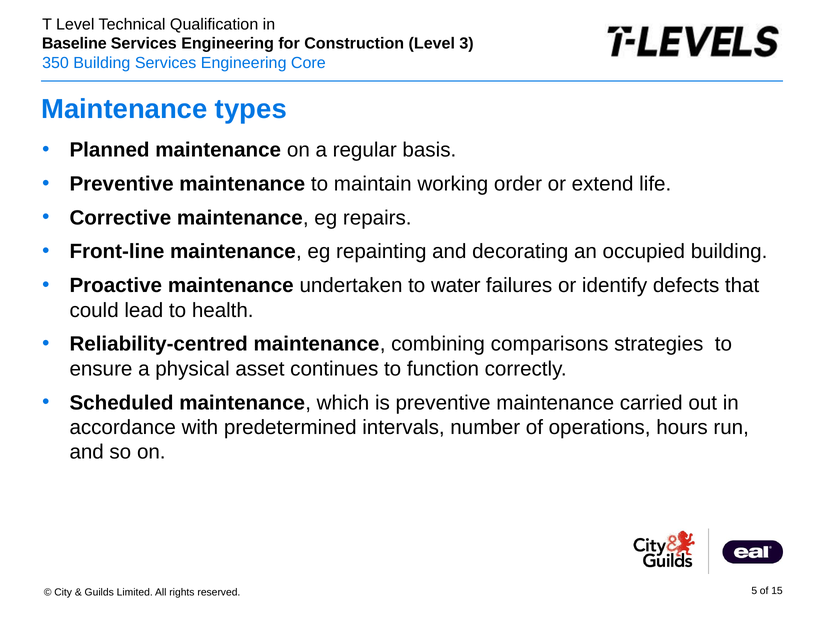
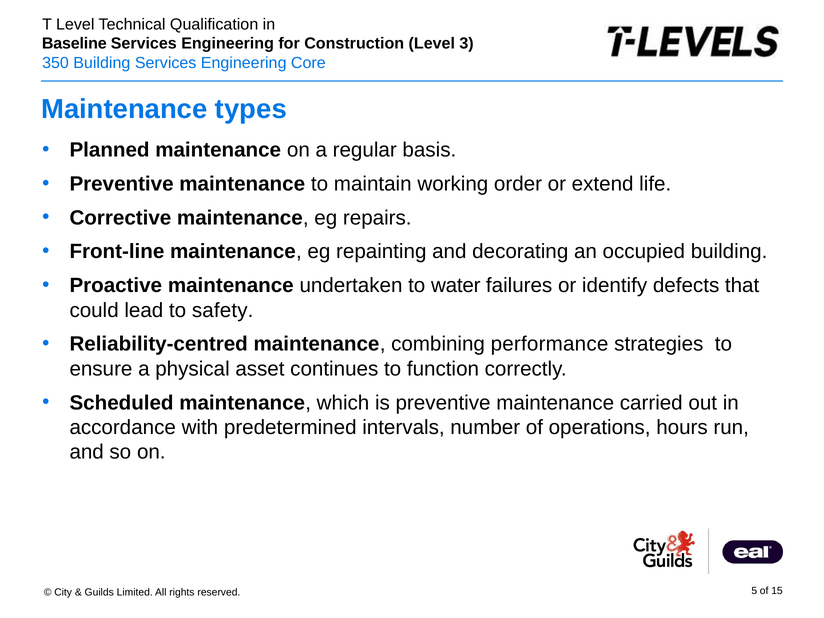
health: health -> safety
comparisons: comparisons -> performance
